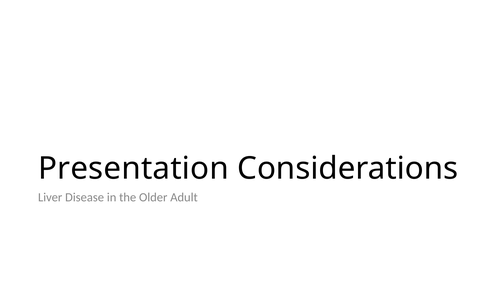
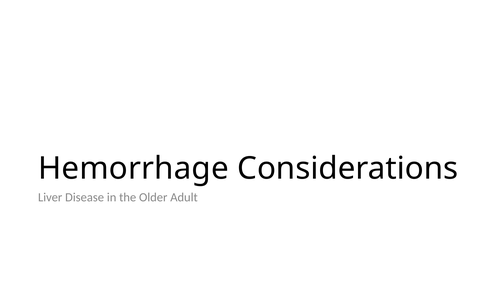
Presentation: Presentation -> Hemorrhage
